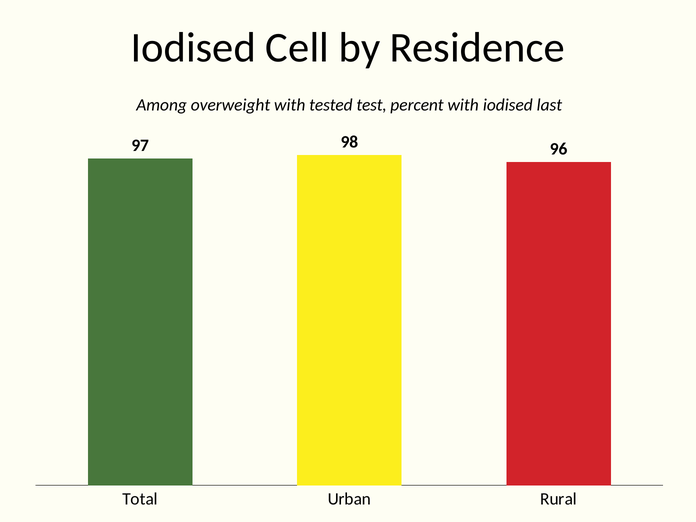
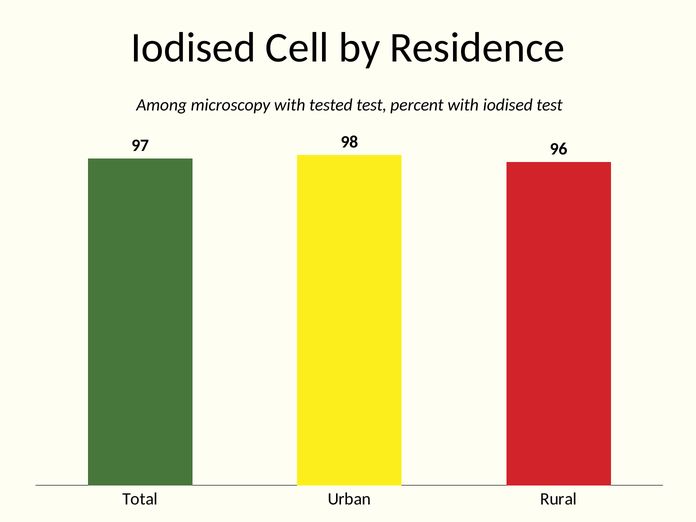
overweight: overweight -> microscopy
iodised last: last -> test
